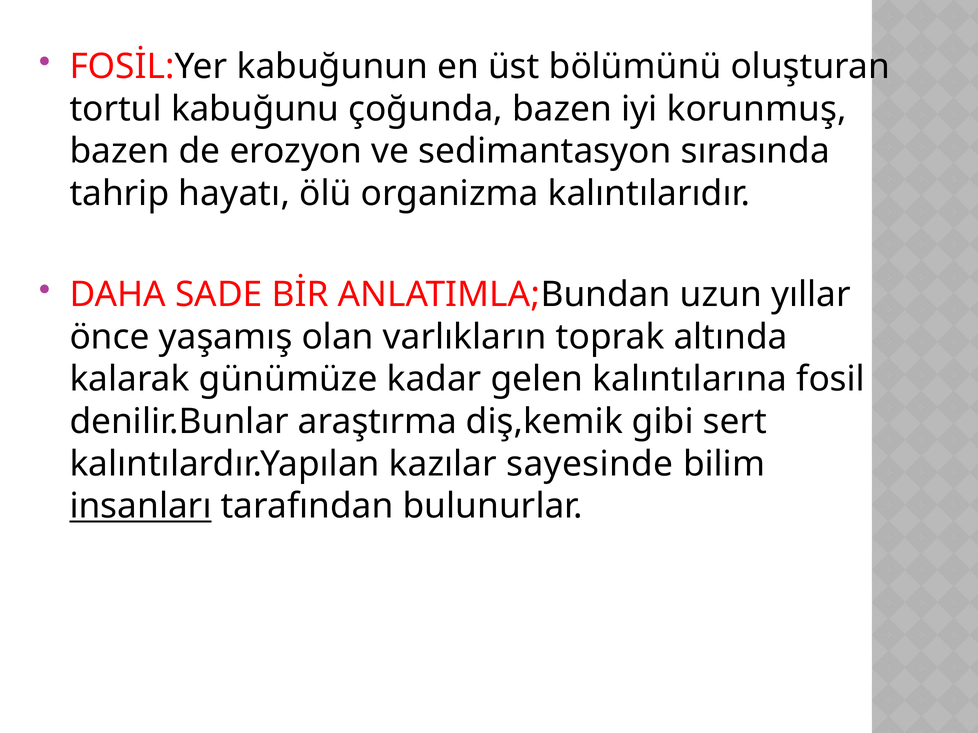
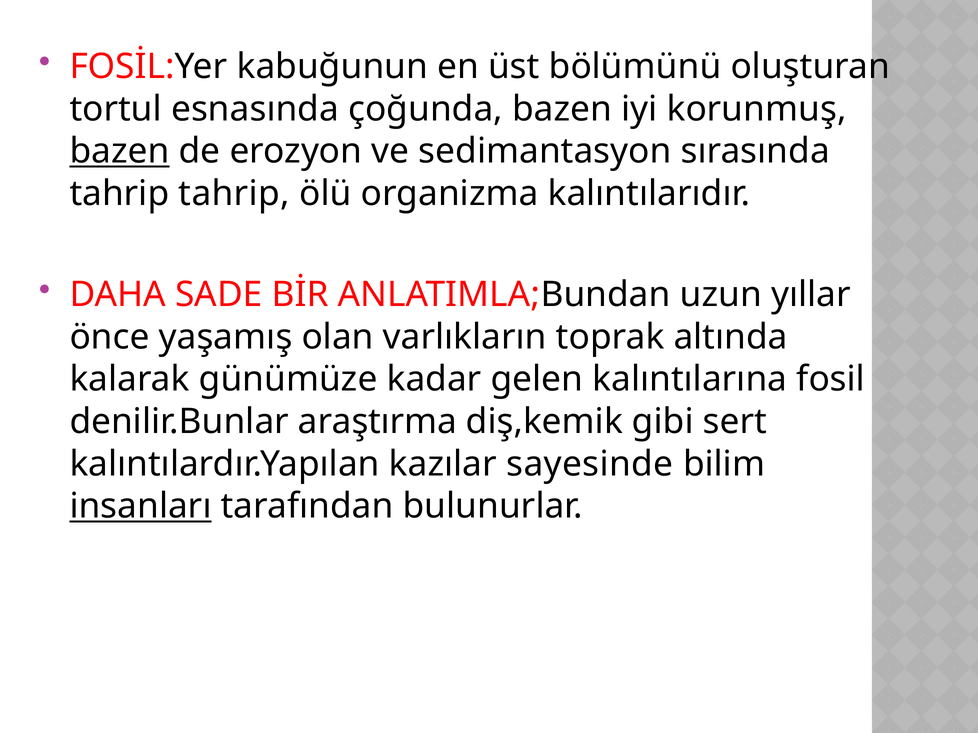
kabuğunu: kabuğunu -> esnasında
bazen at (119, 151) underline: none -> present
tahrip hayatı: hayatı -> tahrip
